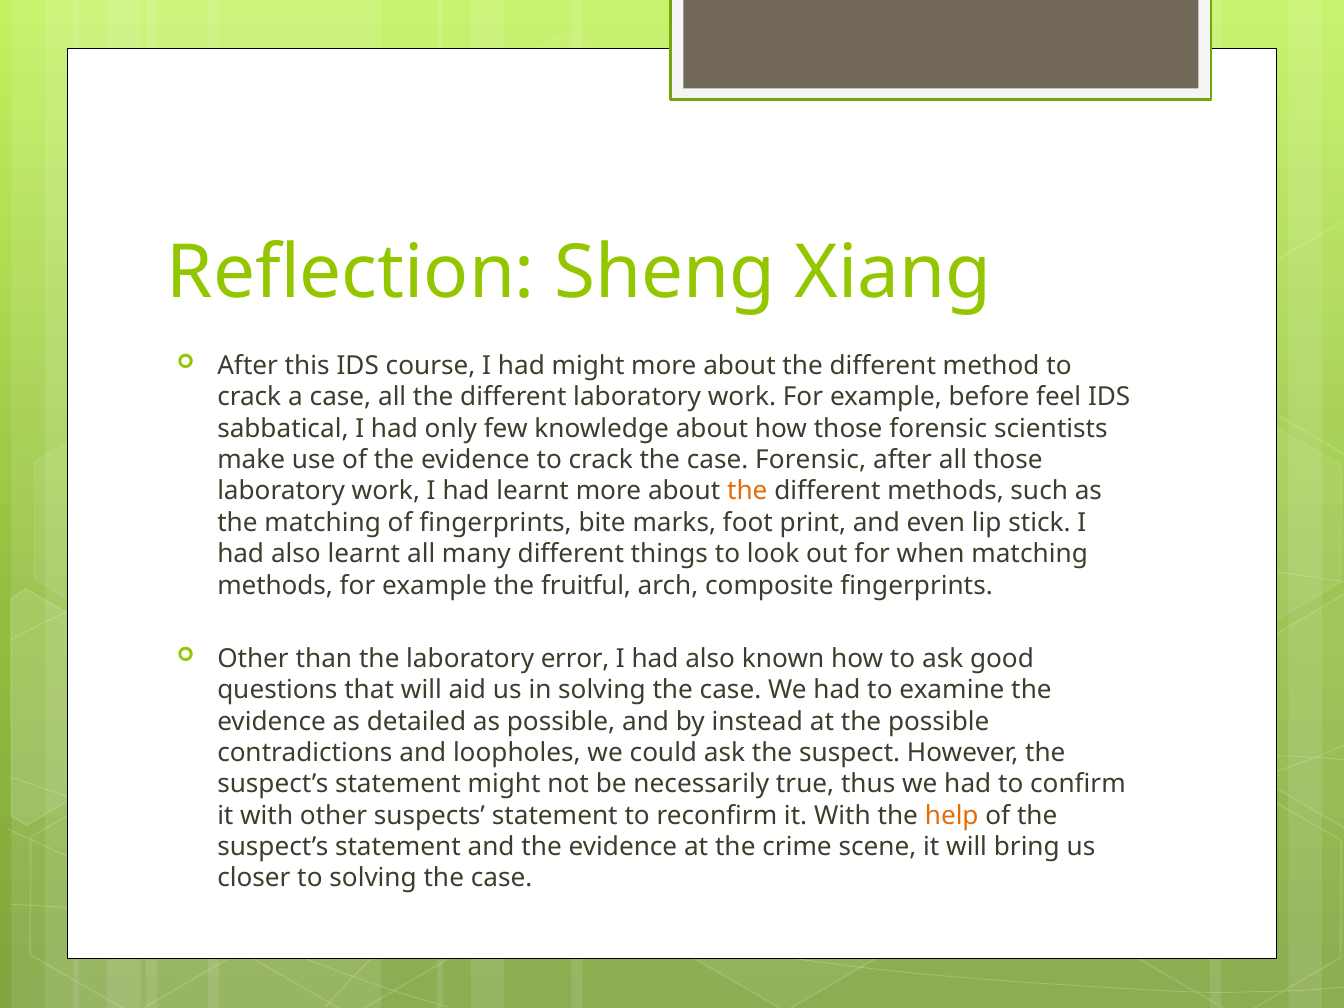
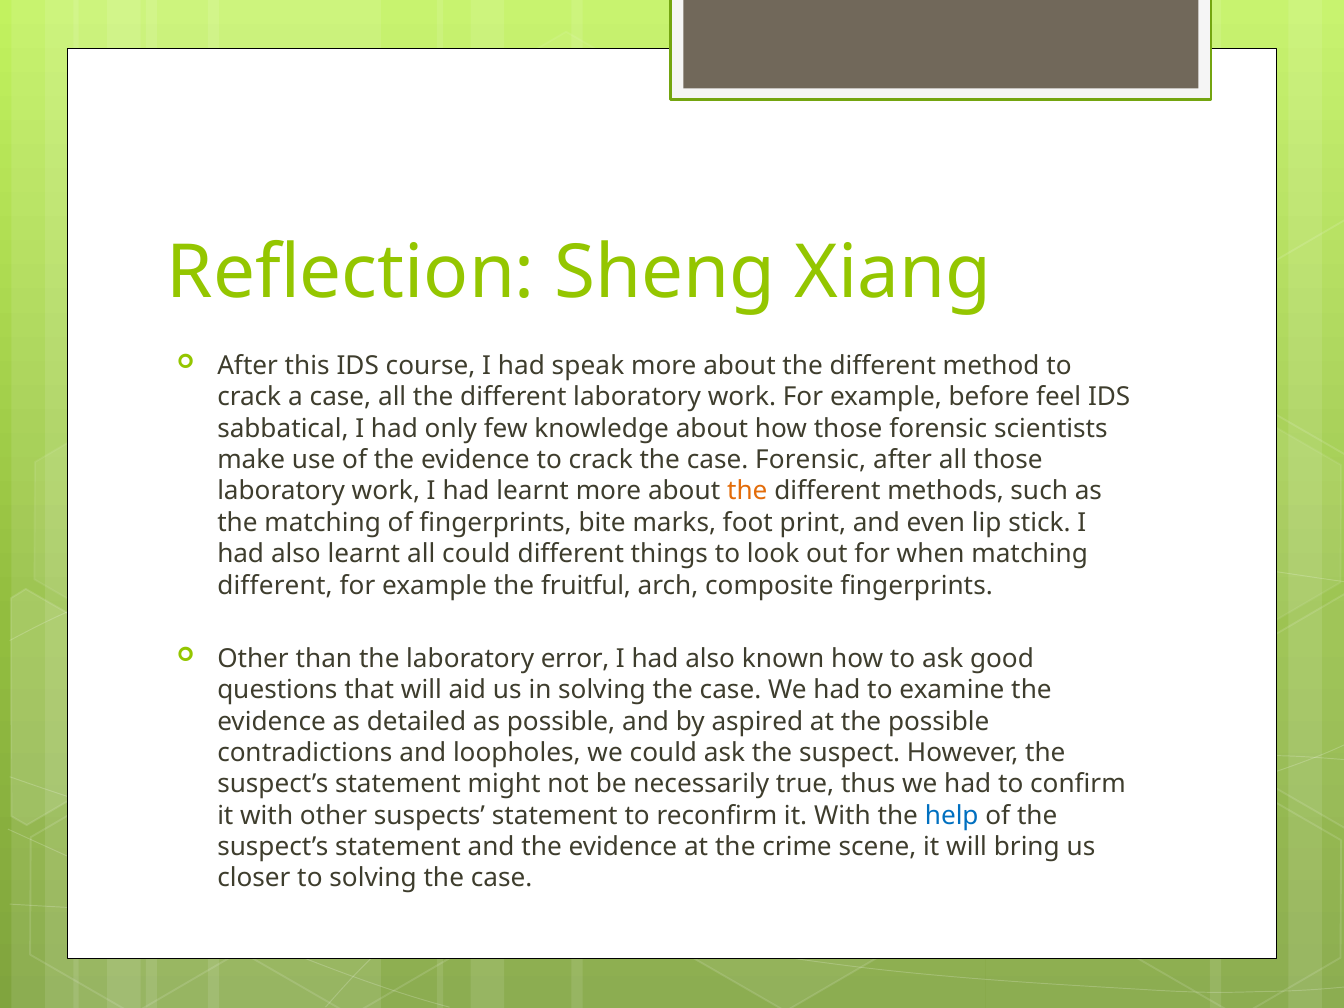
had might: might -> speak
all many: many -> could
methods at (275, 585): methods -> different
instead: instead -> aspired
help colour: orange -> blue
